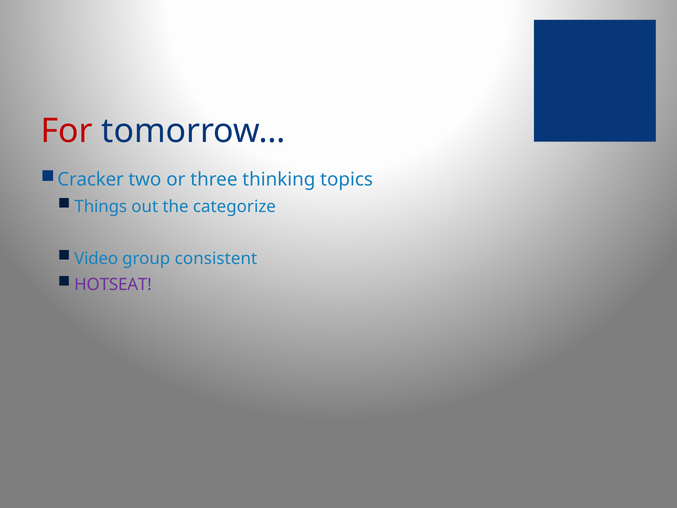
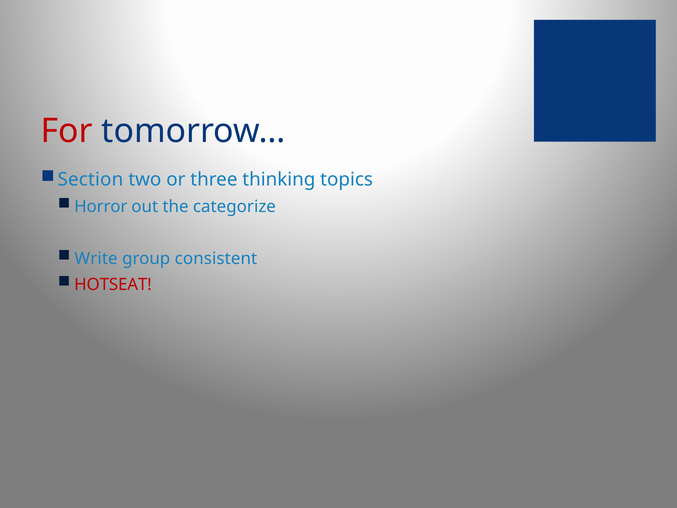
Cracker: Cracker -> Section
Things: Things -> Horror
Video: Video -> Write
HOTSEAT colour: purple -> red
